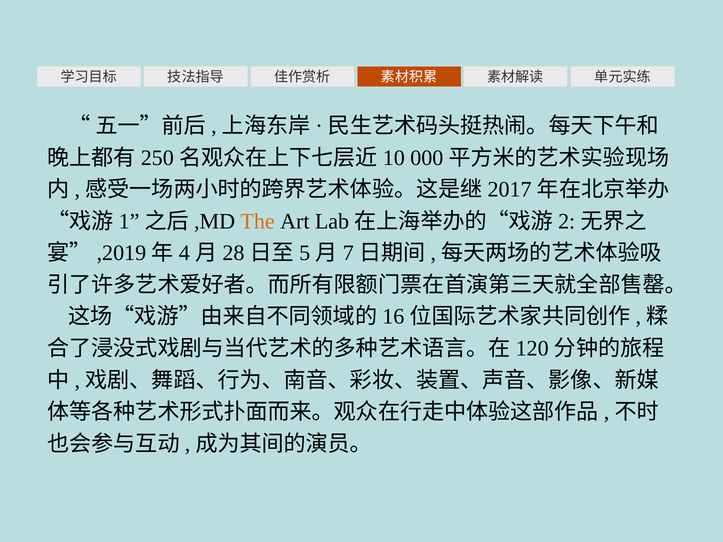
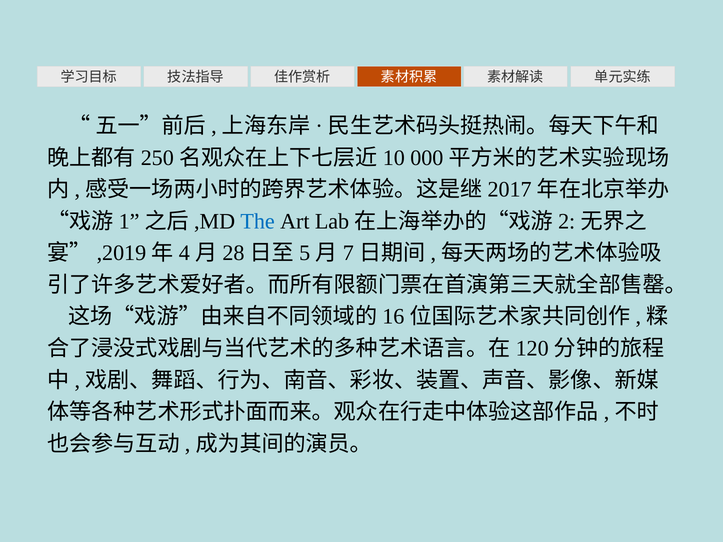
The colour: orange -> blue
